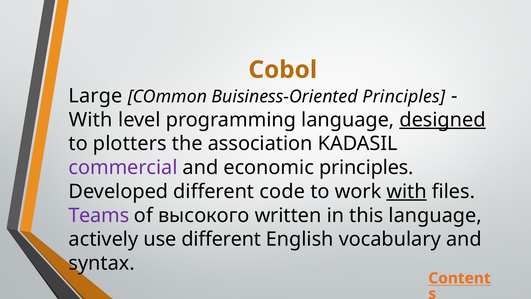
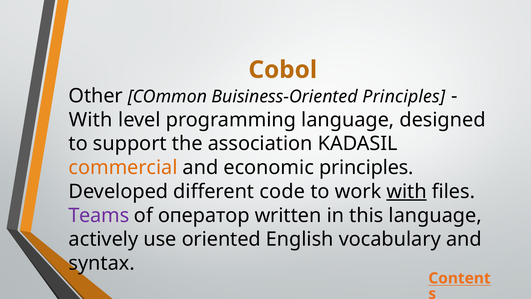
Large: Large -> Other
designed underline: present -> none
plotters: plotters -> support
commercial colour: purple -> orange
высокого: высокого -> оператор
use different: different -> oriented
